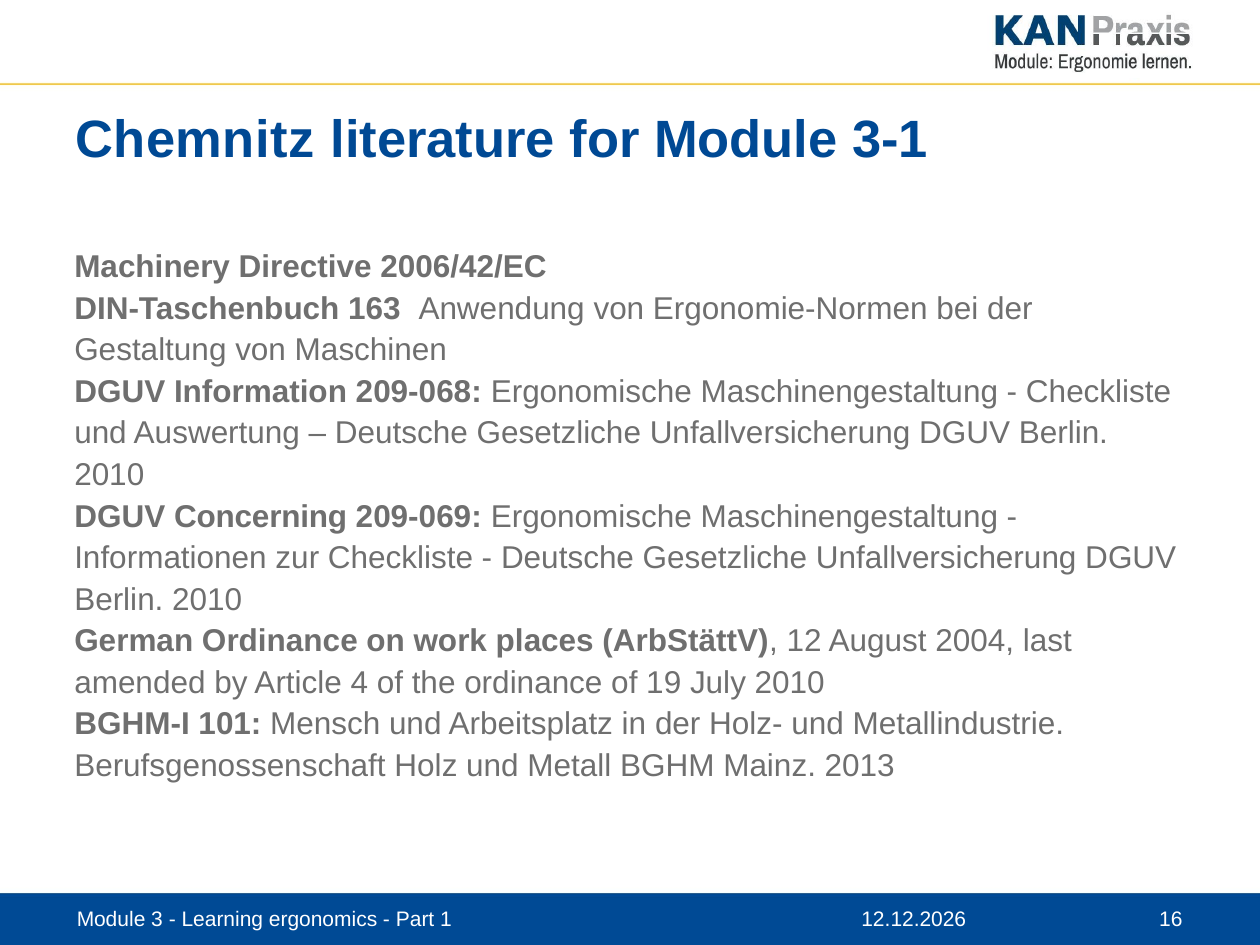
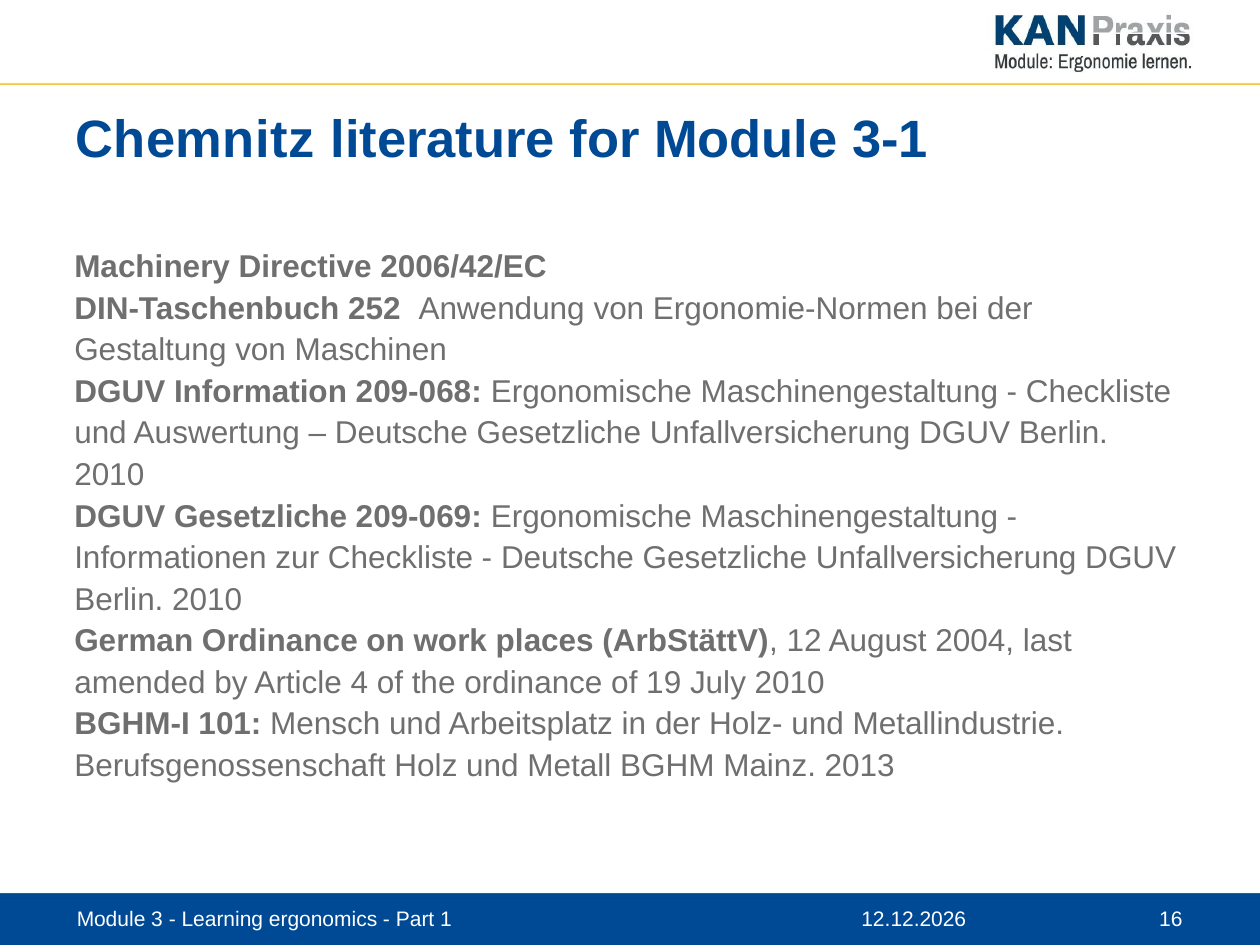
163: 163 -> 252
DGUV Concerning: Concerning -> Gesetzliche
